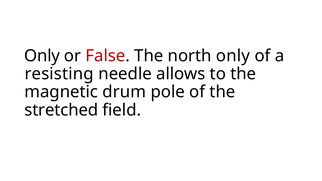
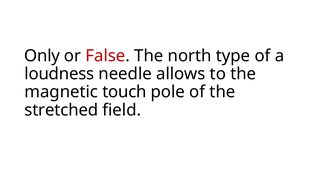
north only: only -> type
resisting: resisting -> loudness
drum: drum -> touch
